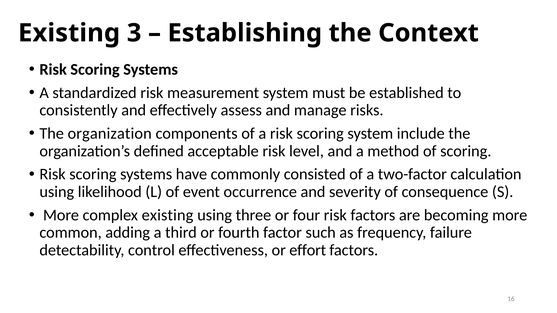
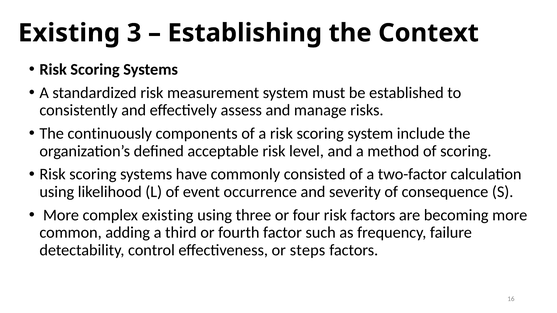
organization: organization -> continuously
effort: effort -> steps
